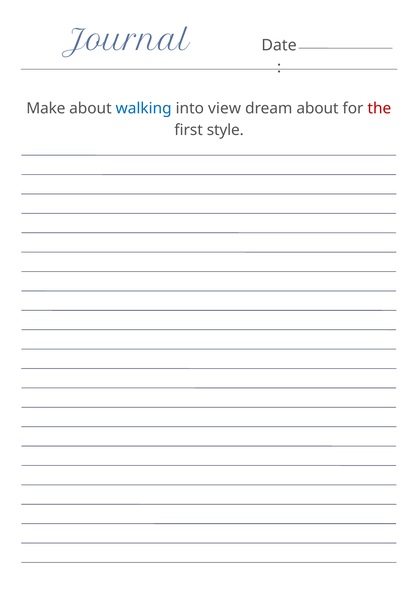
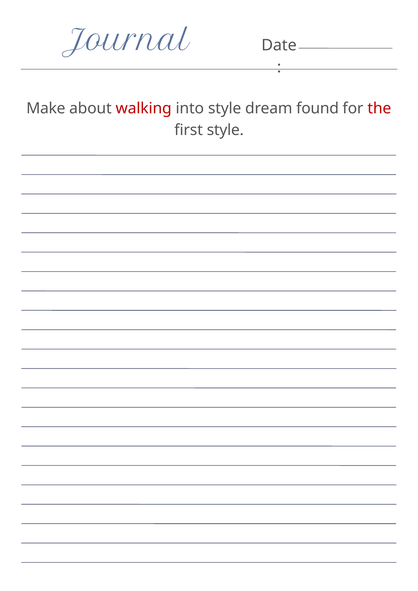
walking colour: blue -> red
into view: view -> style
dream about: about -> found
